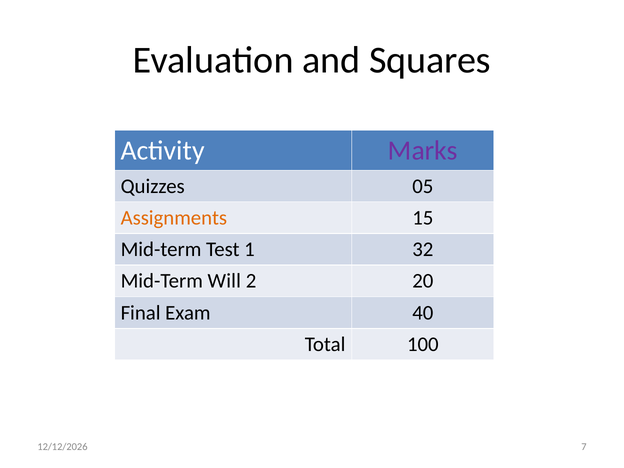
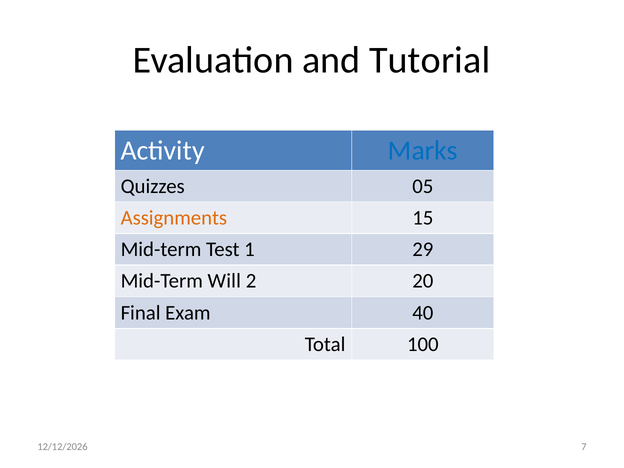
Squares: Squares -> Tutorial
Marks colour: purple -> blue
32: 32 -> 29
